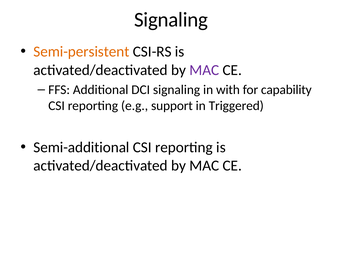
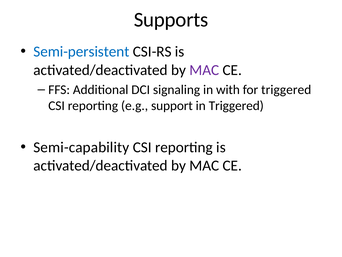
Signaling at (171, 20): Signaling -> Supports
Semi-persistent colour: orange -> blue
for capability: capability -> triggered
Semi-additional: Semi-additional -> Semi-capability
